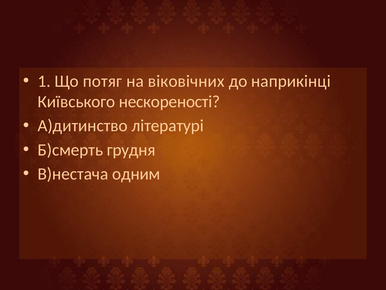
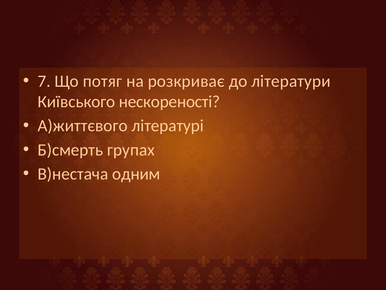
1: 1 -> 7
віковічних: віковічних -> розкриває
наприкінці: наприкінці -> літератури
А)дитинство: А)дитинство -> А)життєвого
грудня: грудня -> групах
